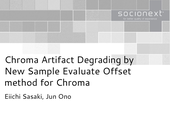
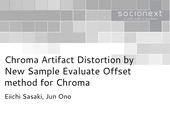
Degrading: Degrading -> Distortion
